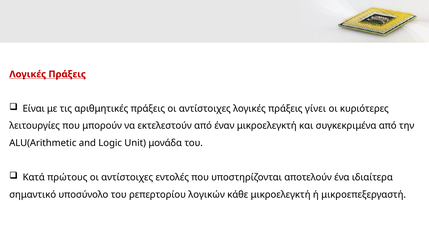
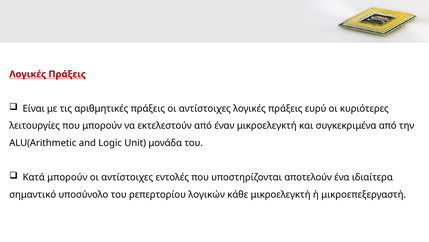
γίνει: γίνει -> ευρύ
Κατά πρώτους: πρώτους -> μπορούν
